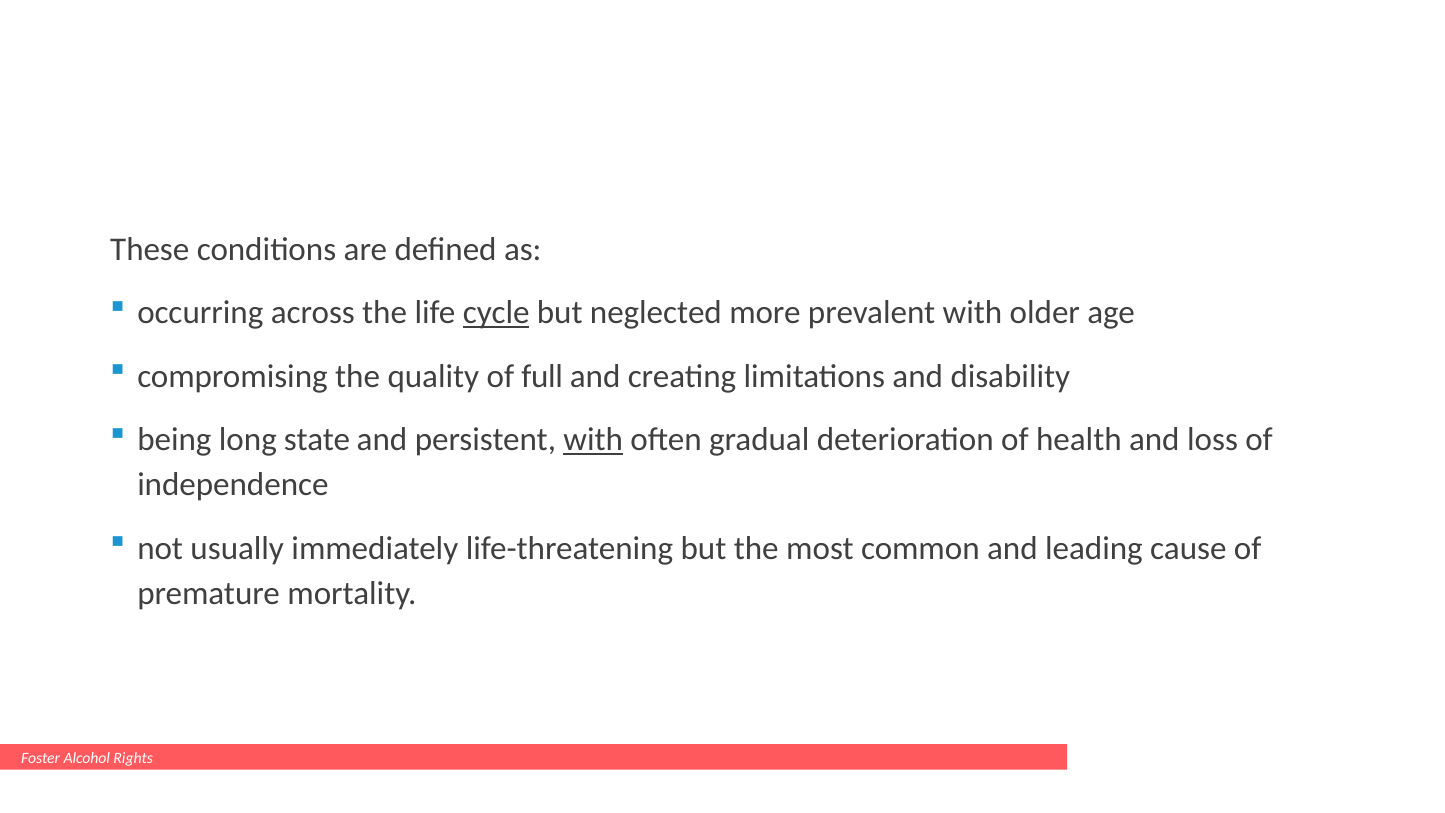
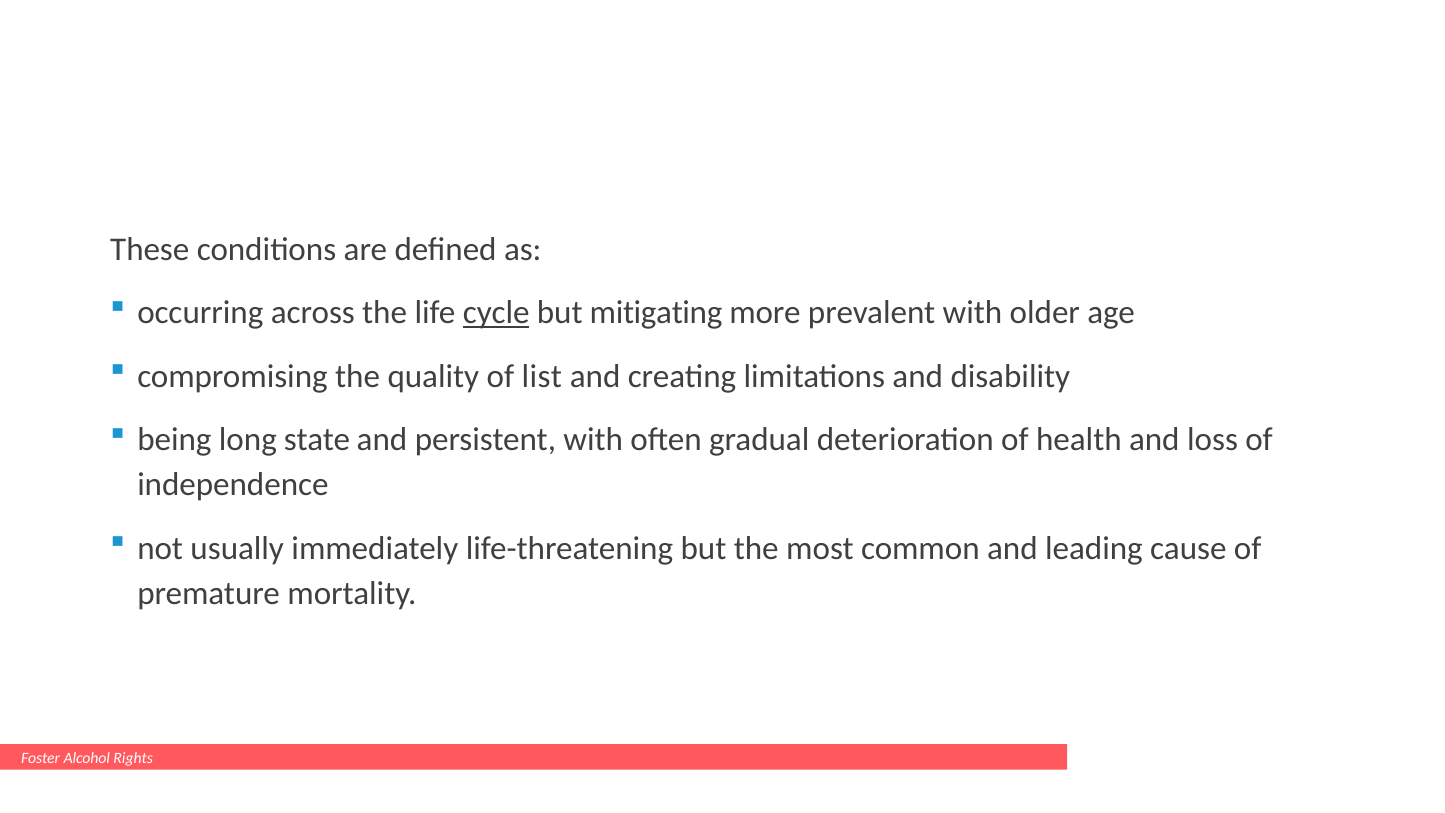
neglected: neglected -> mitigating
full: full -> list
with at (593, 439) underline: present -> none
